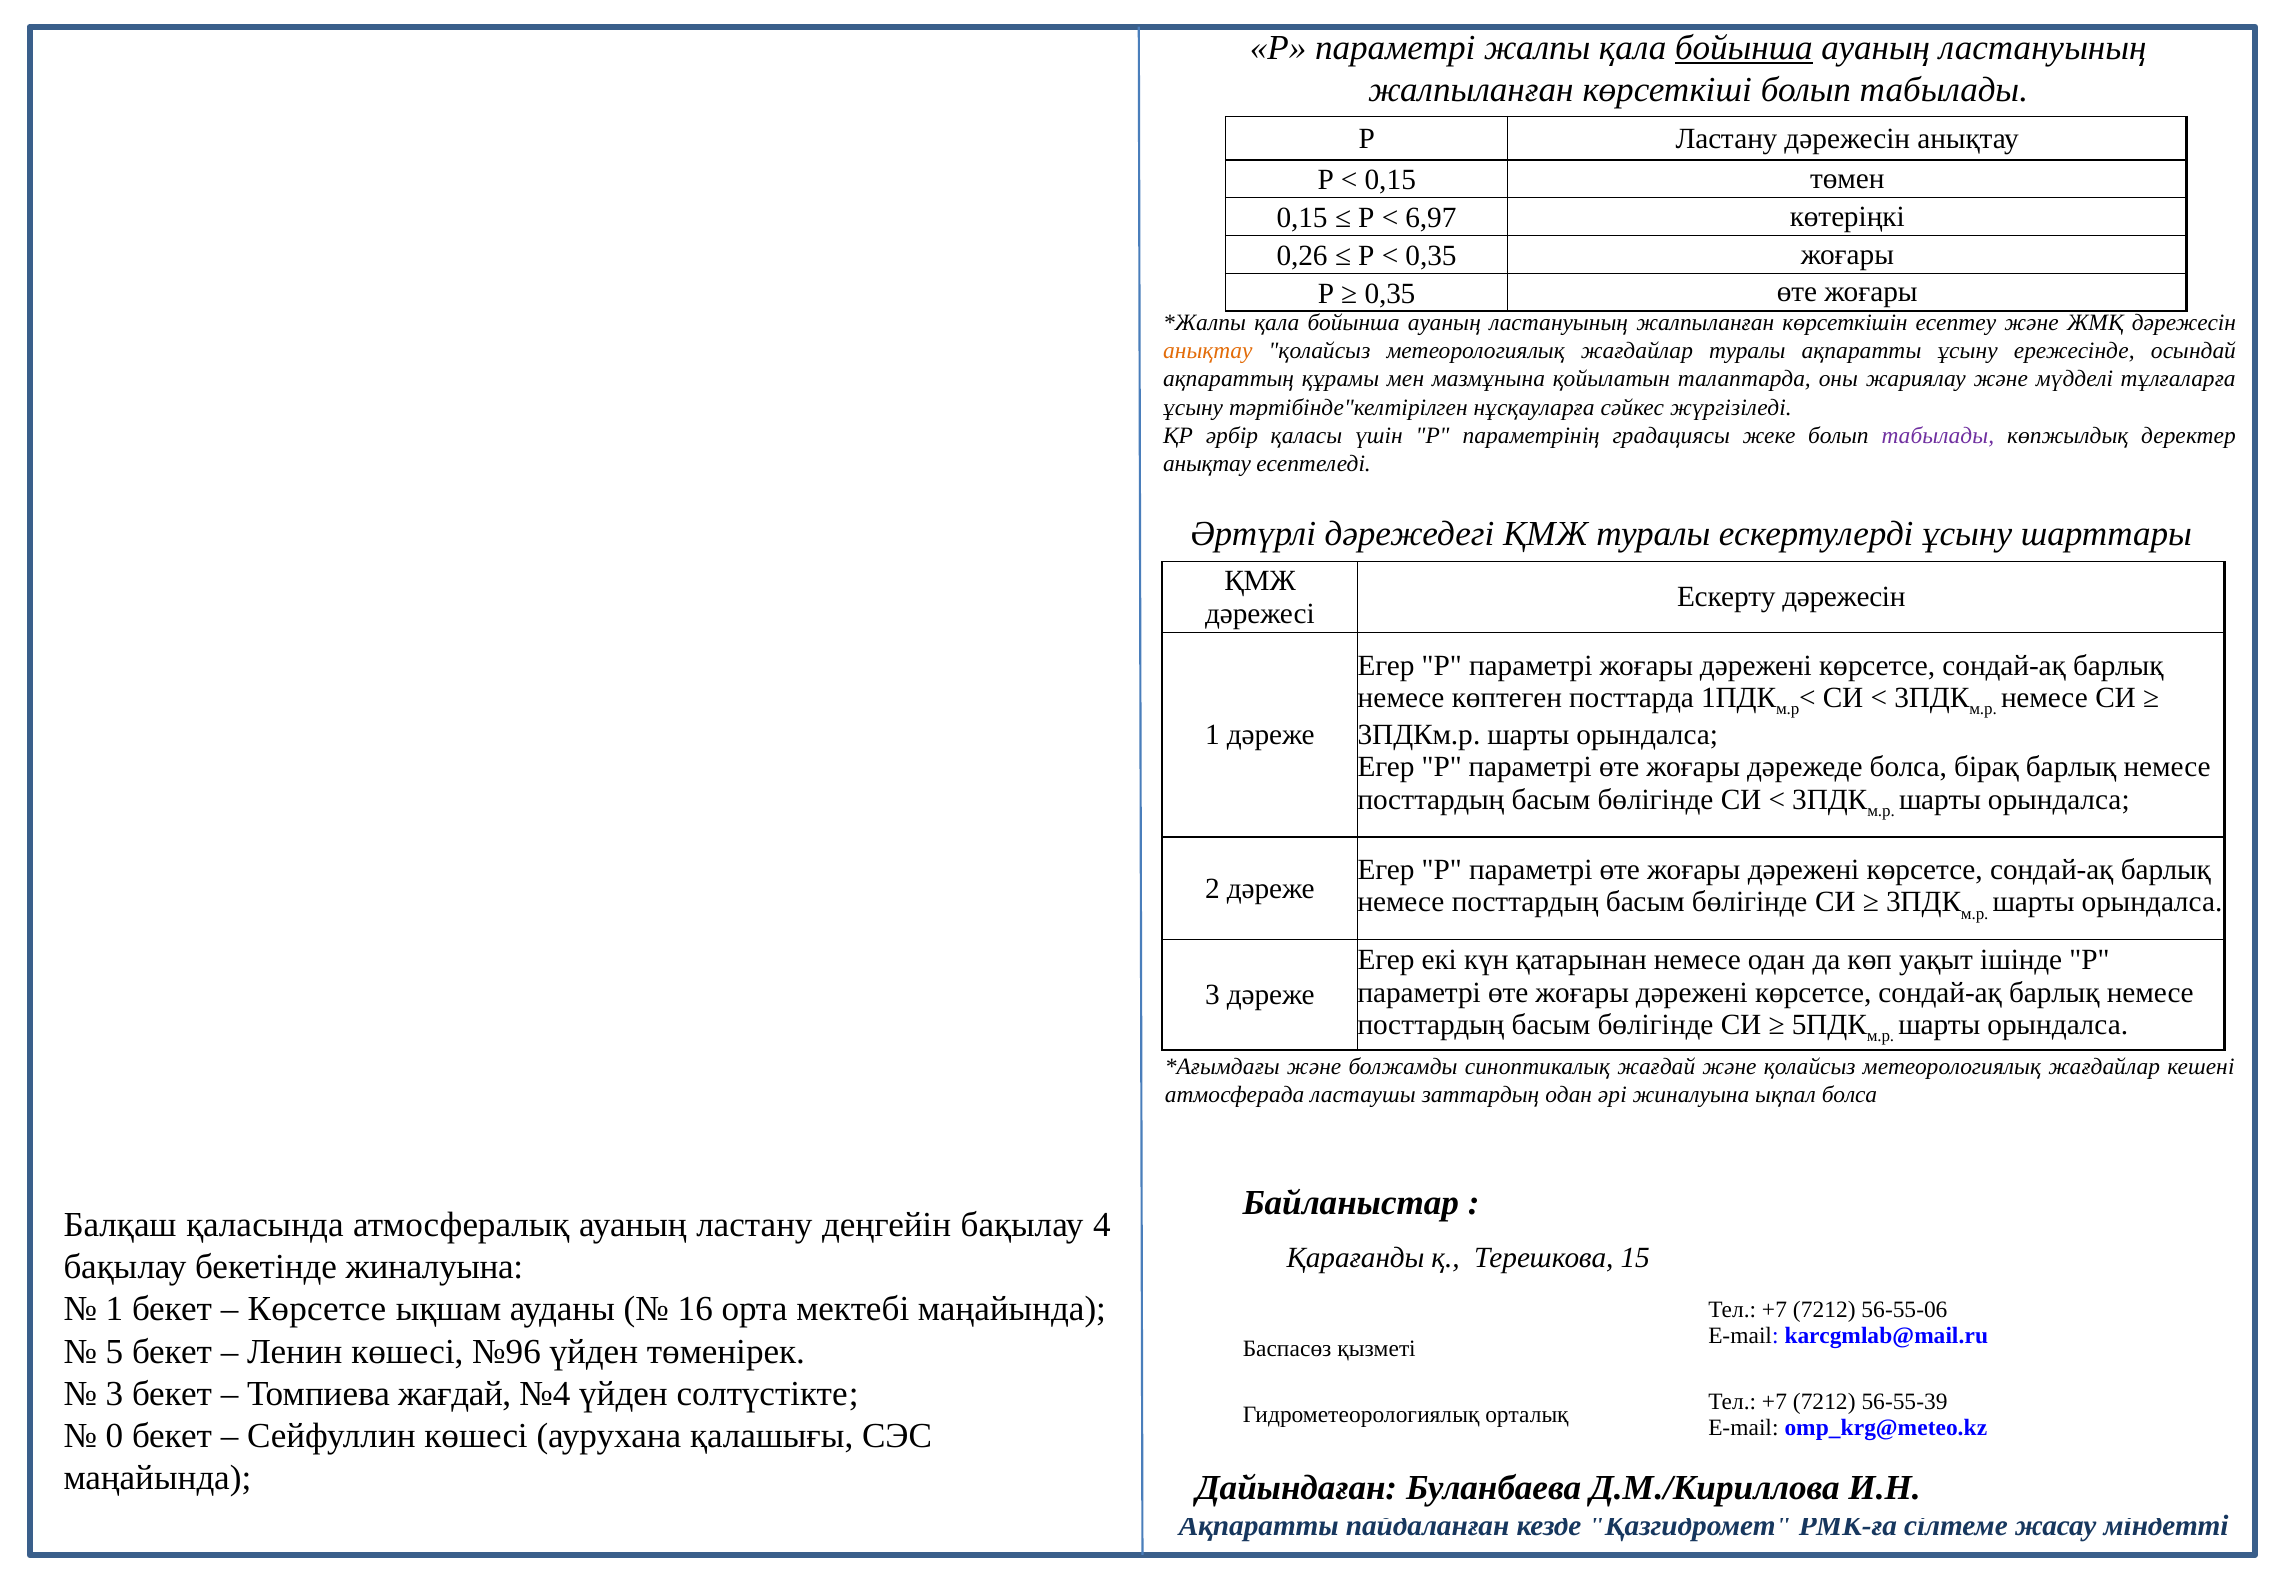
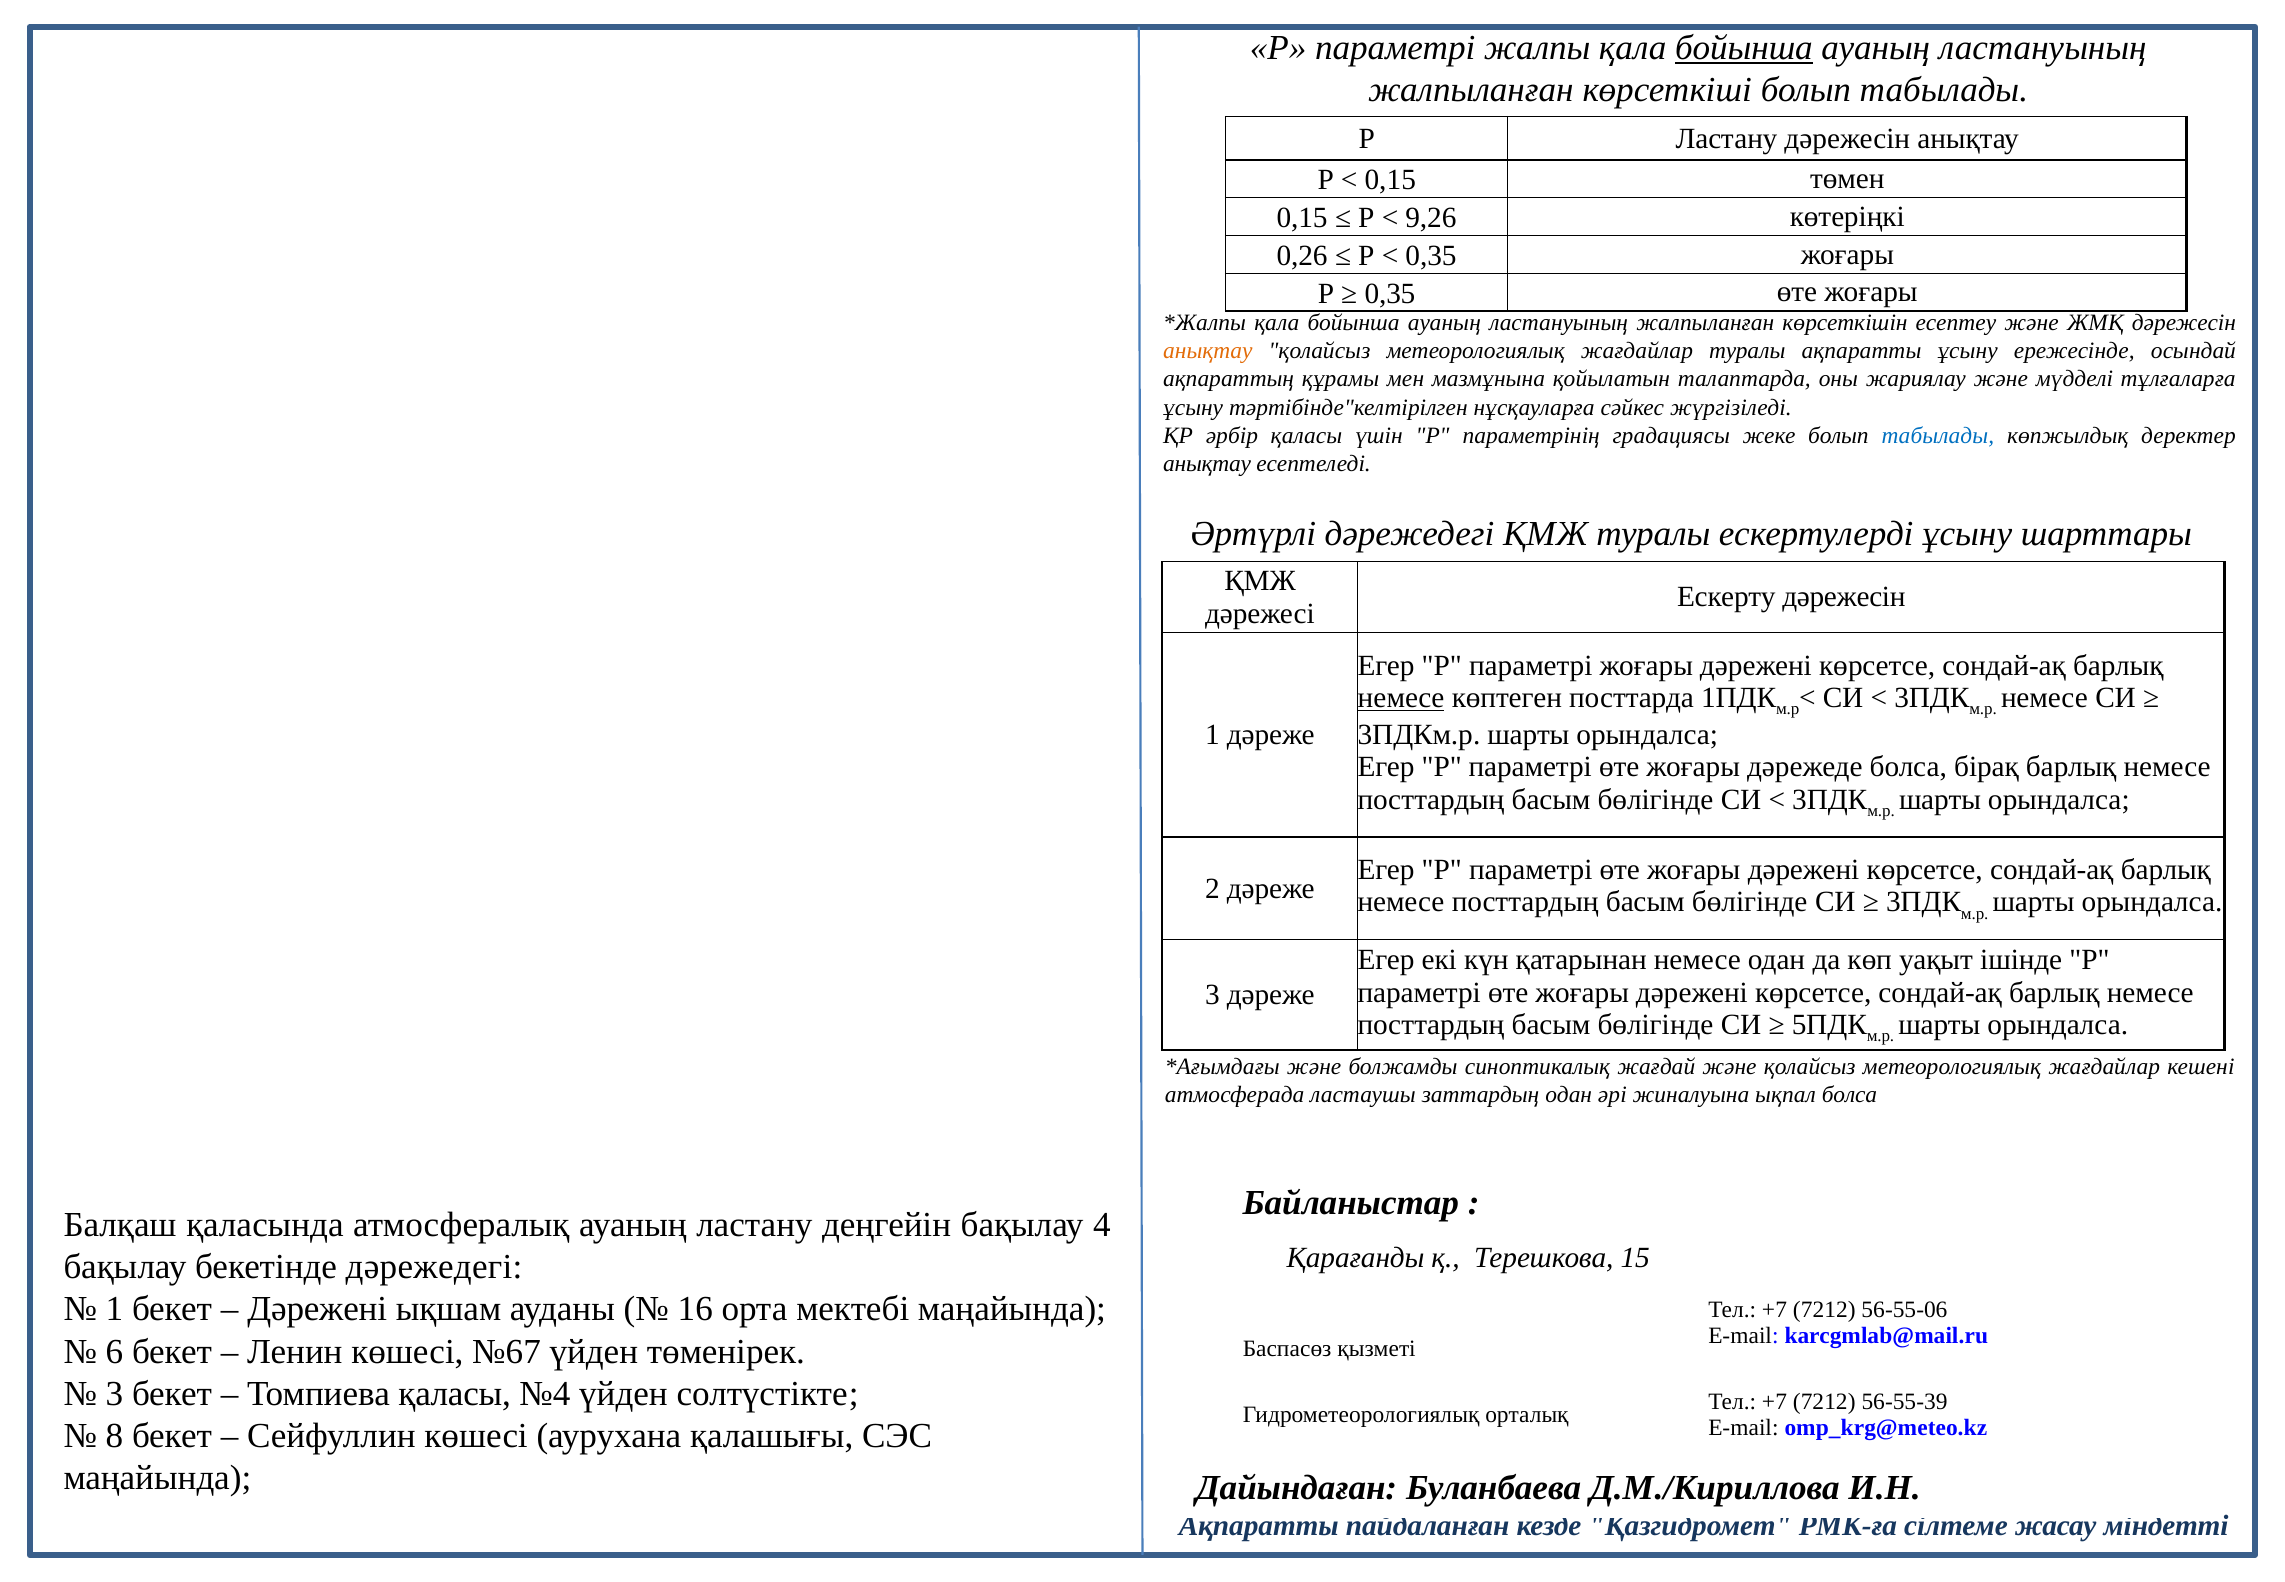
6,97: 6,97 -> 9,26
табылады at (1938, 435) colour: purple -> blue
немесе at (1401, 698) underline: none -> present
бекетінде жиналуына: жиналуына -> дәрежедегі
Көрсетсе at (317, 1309): Көрсетсе -> Дәрежені
5: 5 -> 6
№96: №96 -> №67
Томпиева жағдай: жағдай -> қаласы
0: 0 -> 8
